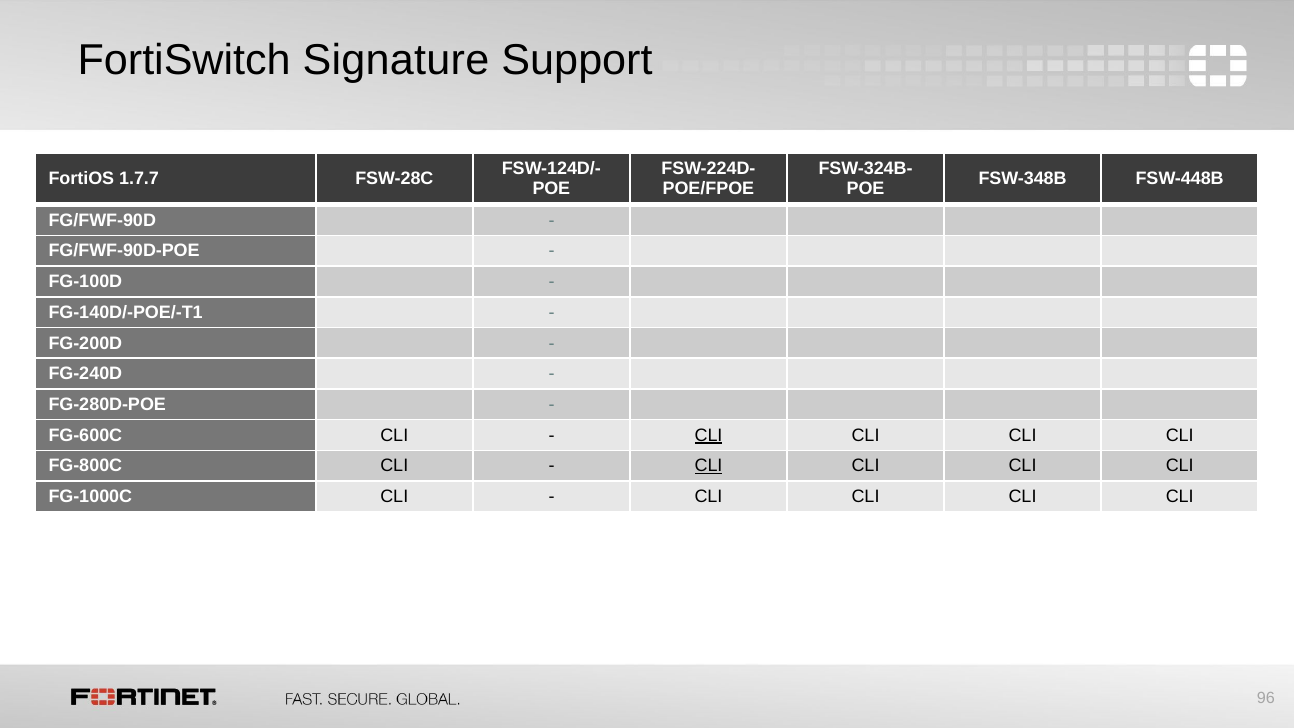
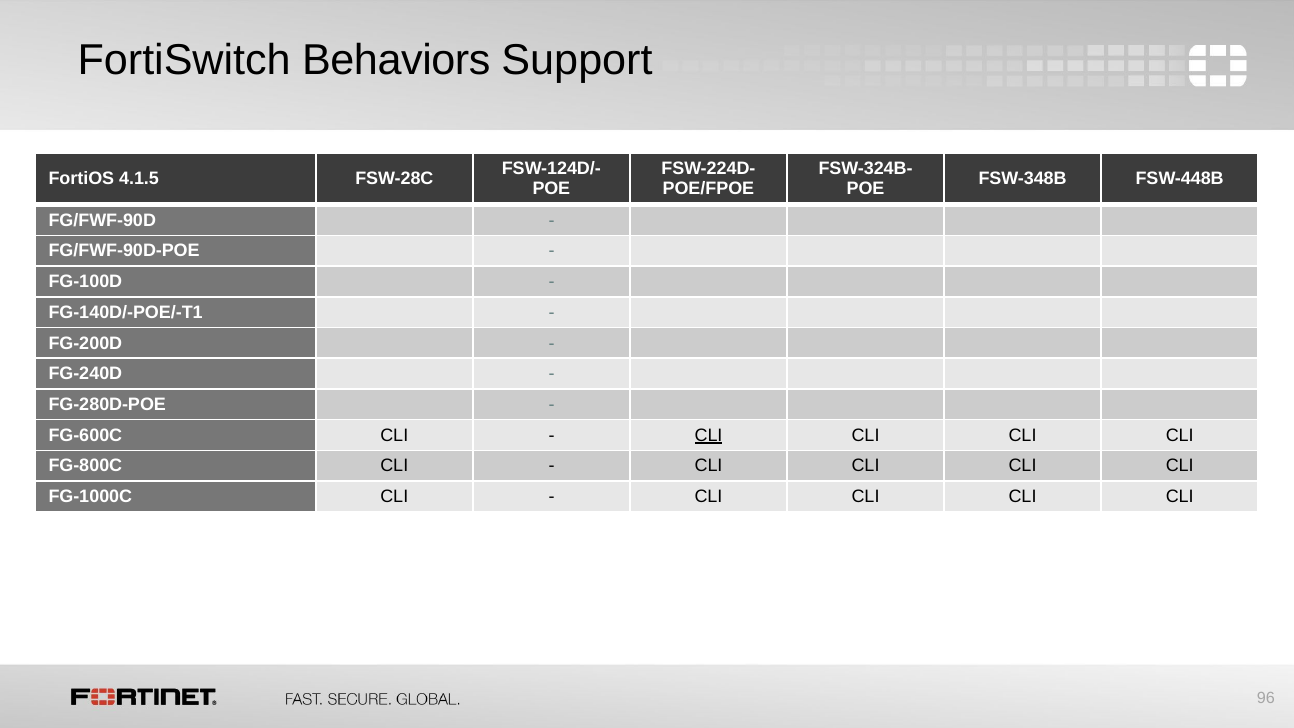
Signature: Signature -> Behaviors
1.7.7: 1.7.7 -> 4.1.5
CLI at (709, 466) underline: present -> none
